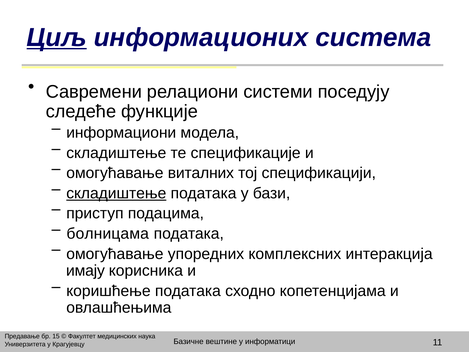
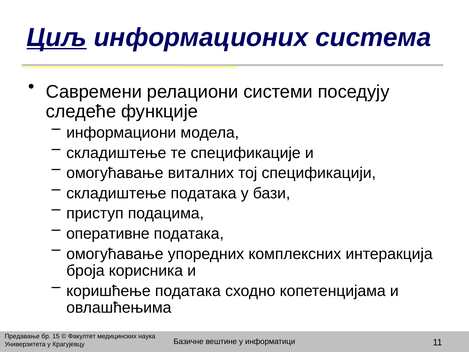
складиштење at (116, 193) underline: present -> none
болницама: болницама -> оперативне
имају: имају -> броја
